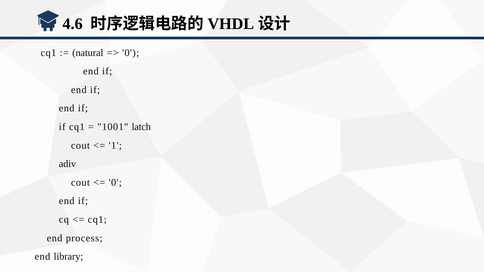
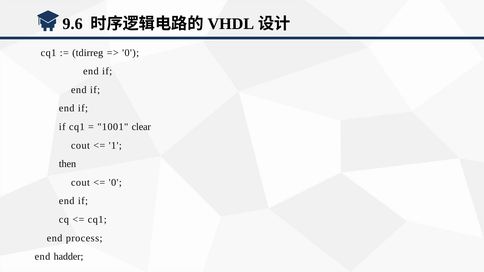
4.6: 4.6 -> 9.6
natural: natural -> tdirreg
latch: latch -> clear
adiv: adiv -> then
library: library -> hadder
